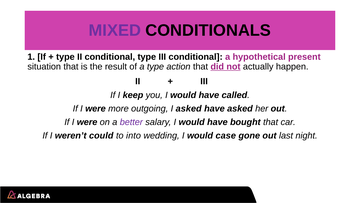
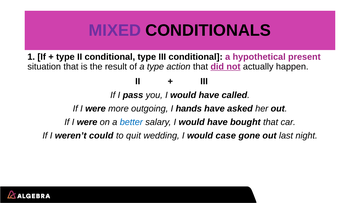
keep: keep -> pass
I asked: asked -> hands
better colour: purple -> blue
into: into -> quit
